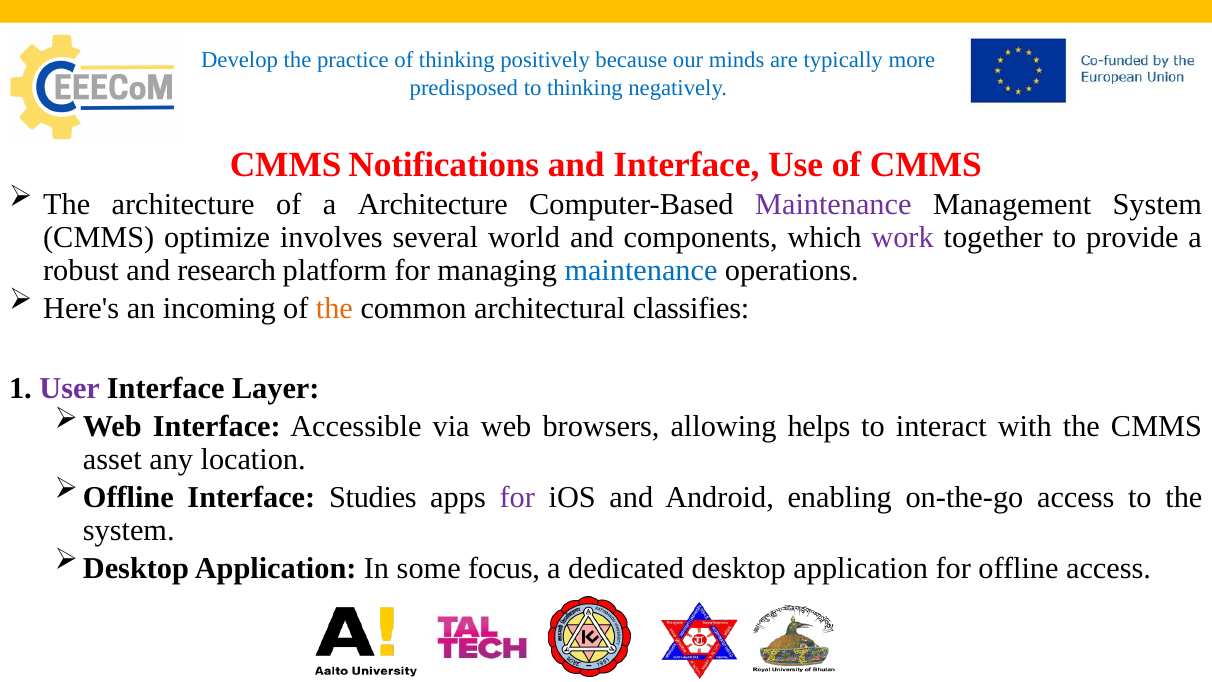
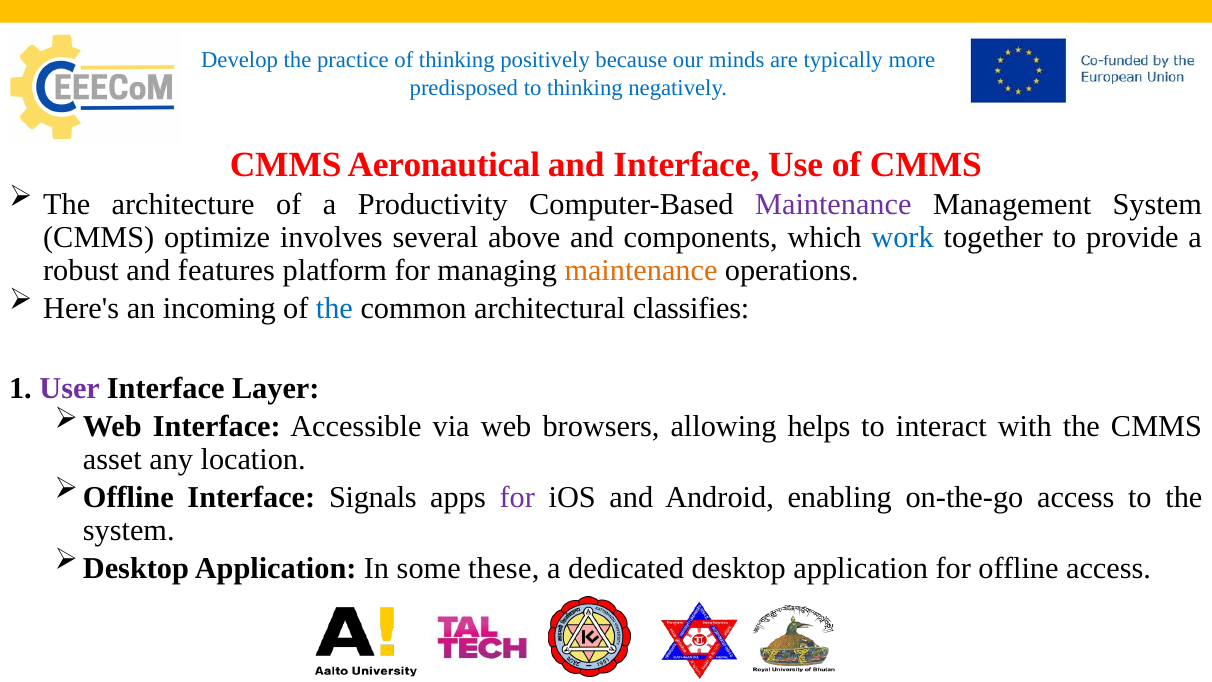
Notifications: Notifications -> Aeronautical
a Architecture: Architecture -> Productivity
world: world -> above
work colour: purple -> blue
research: research -> features
maintenance at (641, 270) colour: blue -> orange
the at (334, 308) colour: orange -> blue
Studies: Studies -> Signals
focus: focus -> these
